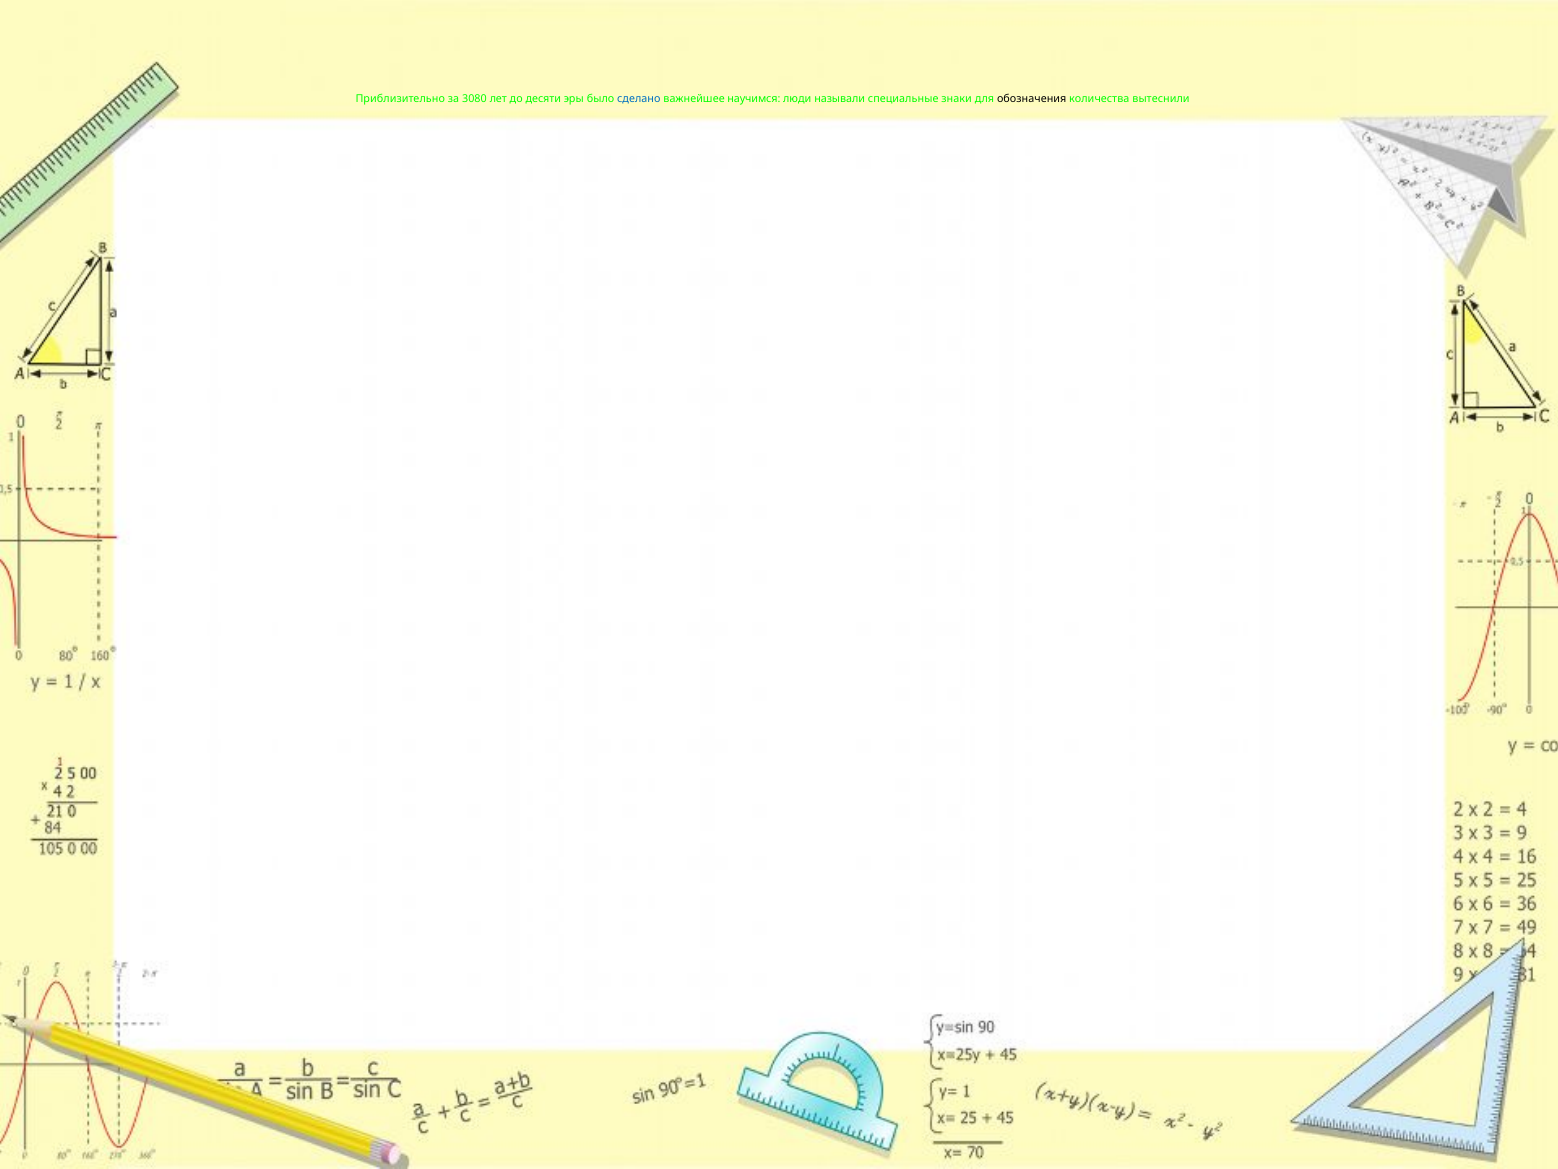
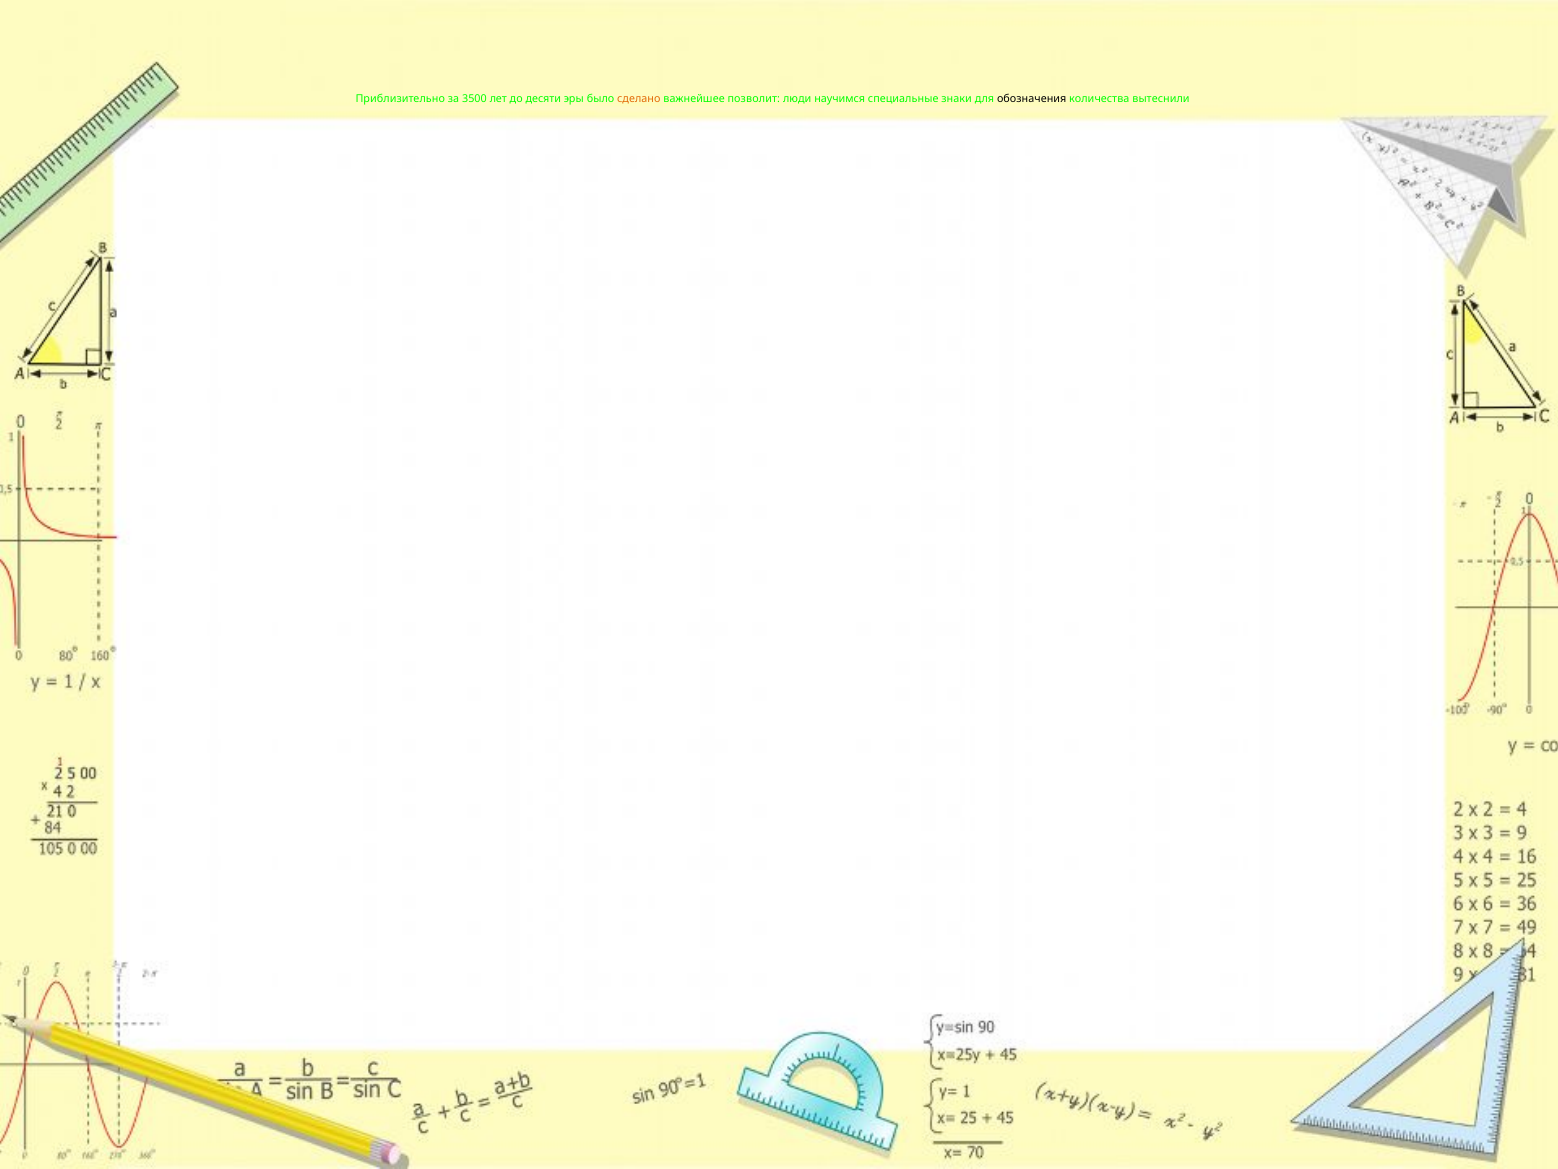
3080: 3080 -> 3500
сделано colour: blue -> orange
научимся: научимся -> позволит
называли: называли -> научимся
